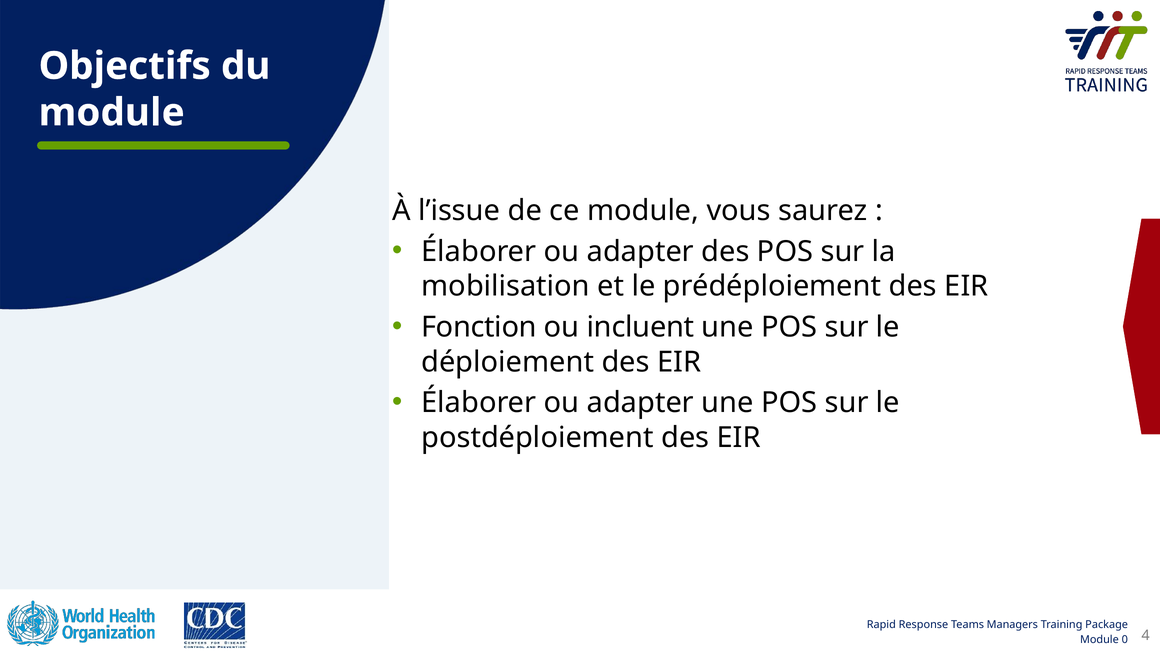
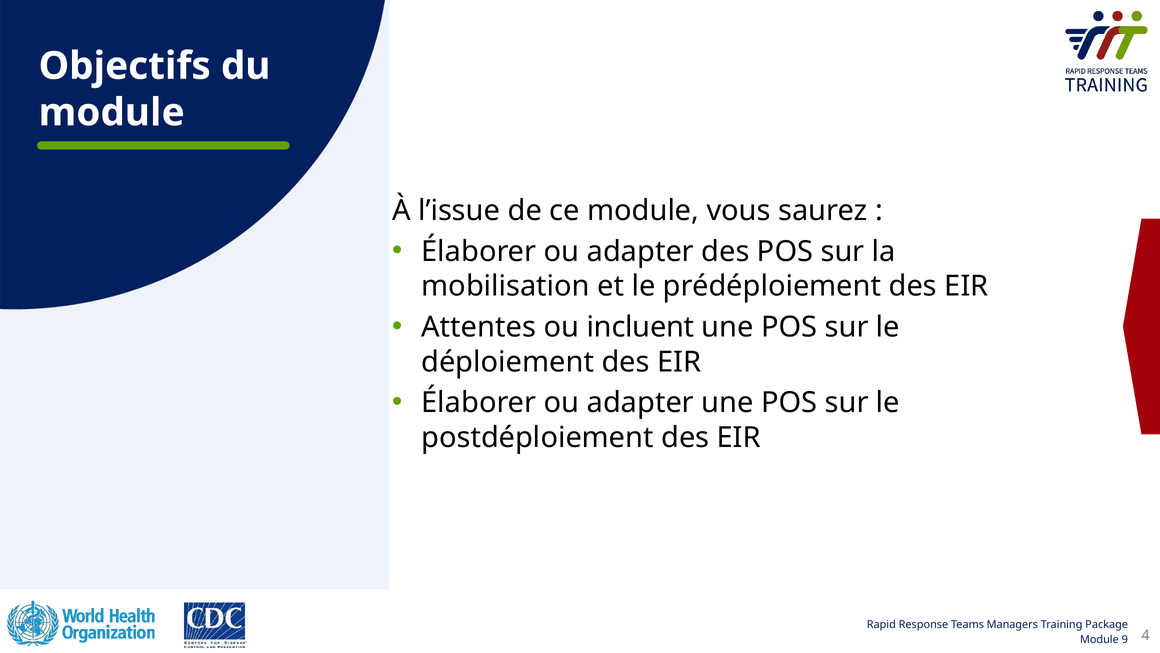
Fonction: Fonction -> Attentes
0: 0 -> 9
